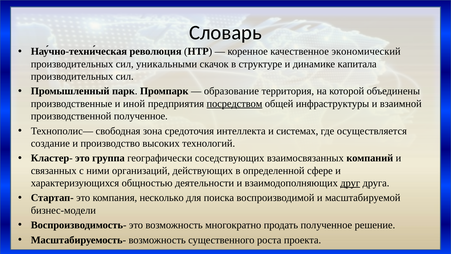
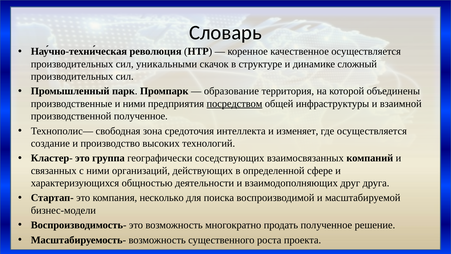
качественное экономический: экономический -> осуществляется
капитала: капитала -> сложный
и иной: иной -> ними
системах: системах -> изменяет
друг underline: present -> none
